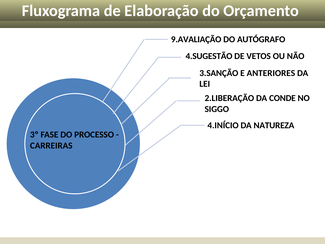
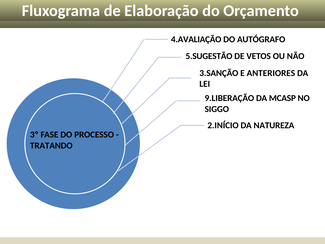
9.AVALIAÇÃO: 9.AVALIAÇÃO -> 4.AVALIAÇÃO
4.SUGESTÃO: 4.SUGESTÃO -> 5.SUGESTÃO
2.LIBERAÇÃO: 2.LIBERAÇÃO -> 9.LIBERAÇÃO
CONDE: CONDE -> MCASP
4.INÍCIO: 4.INÍCIO -> 2.INÍCIO
CARREIRAS: CARREIRAS -> TRATANDO
